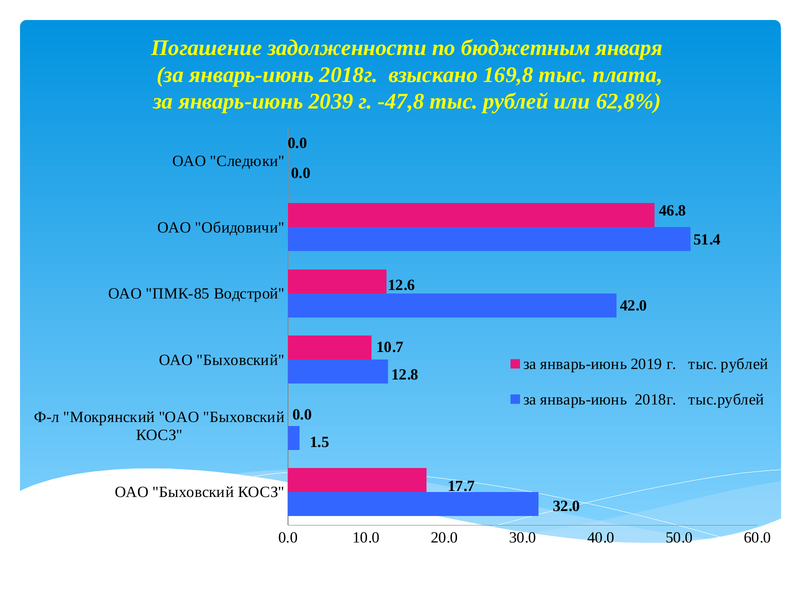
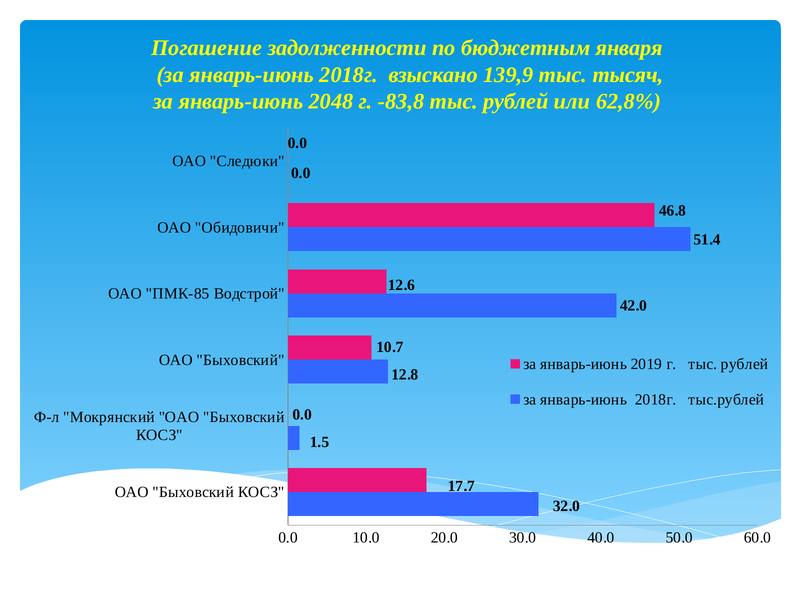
169,8: 169,8 -> 139,9
плата: плата -> тысяч
2039: 2039 -> 2048
-47,8: -47,8 -> -83,8
